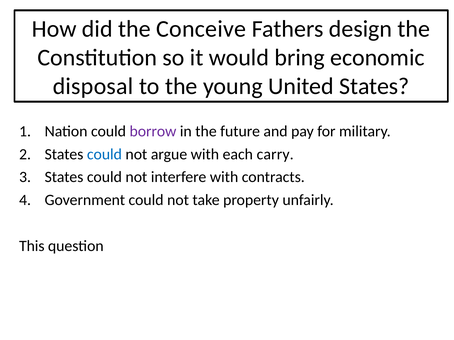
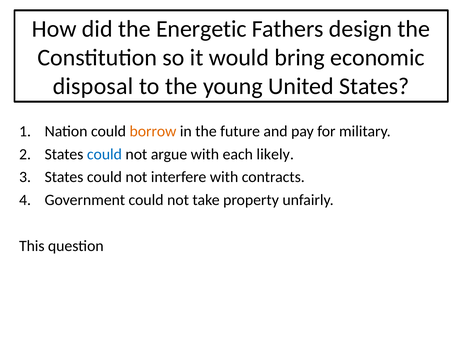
Conceive: Conceive -> Energetic
borrow colour: purple -> orange
carry: carry -> likely
